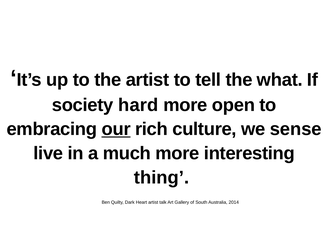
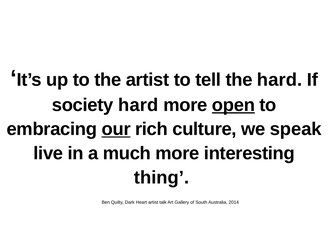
the what: what -> hard
open underline: none -> present
sense: sense -> speak
